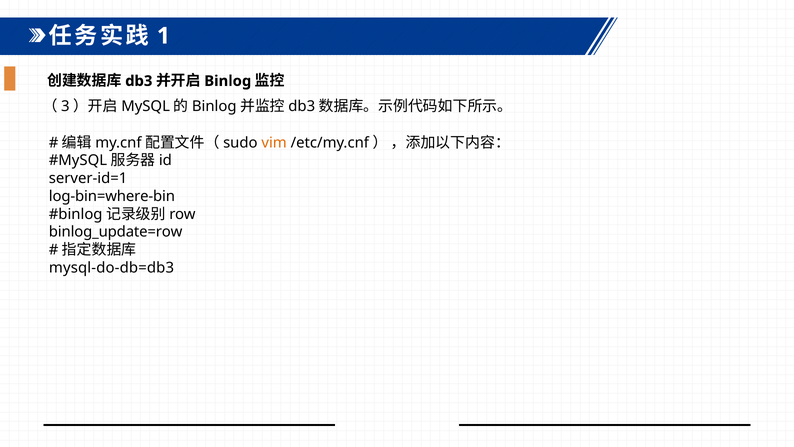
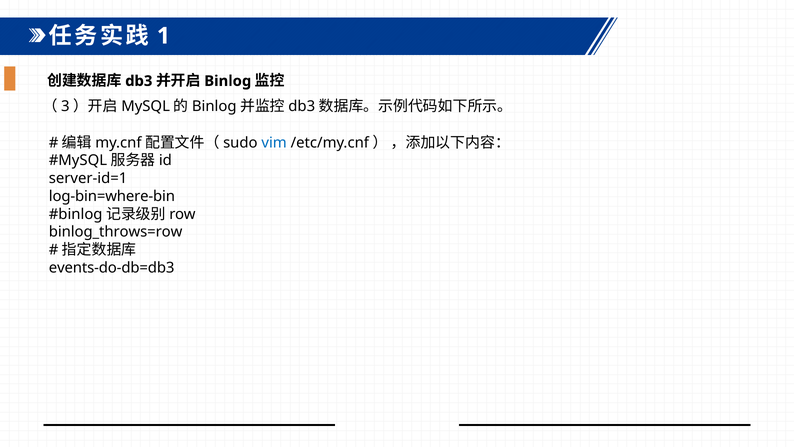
vim colour: orange -> blue
binlog_update=row: binlog_update=row -> binlog_throws=row
mysql-do-db=db3: mysql-do-db=db3 -> events-do-db=db3
